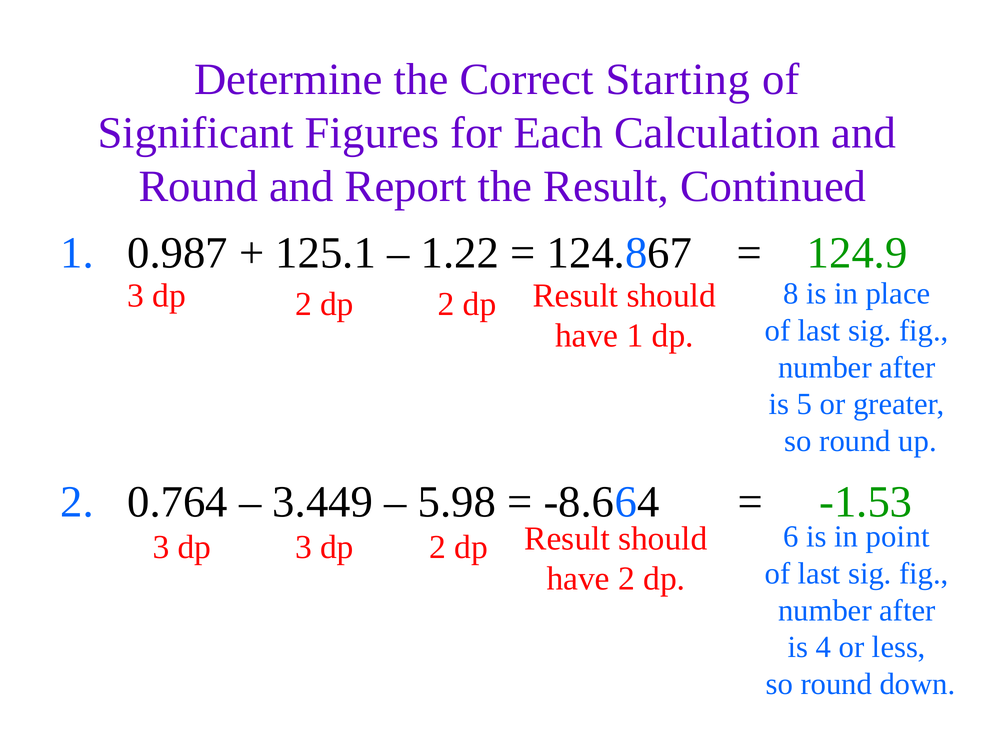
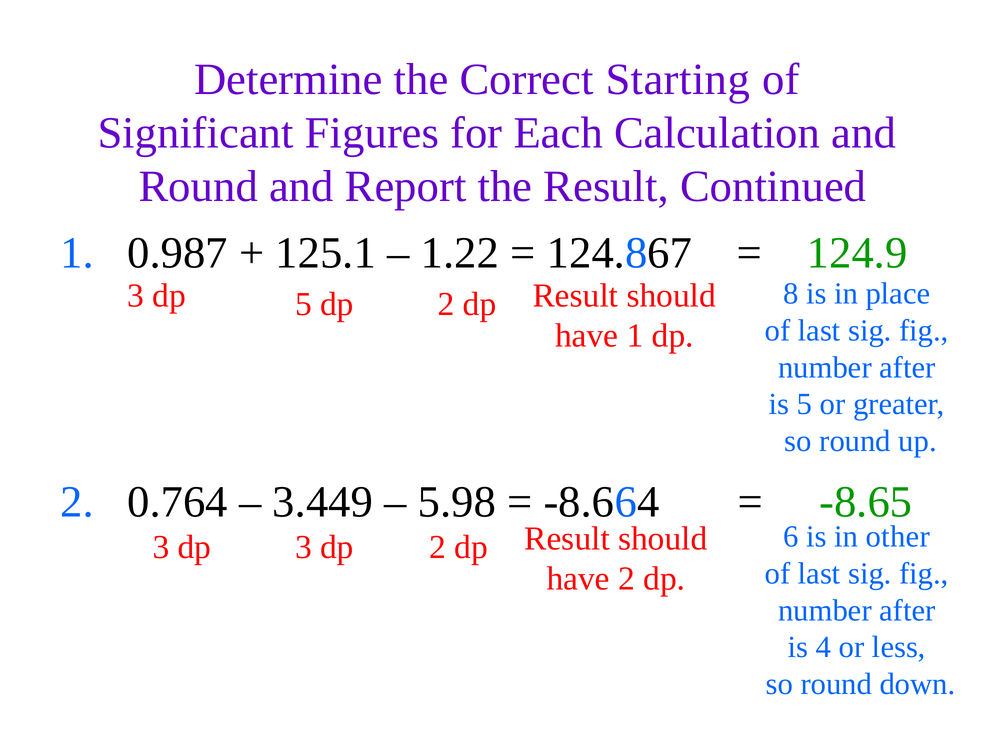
2 at (303, 304): 2 -> 5
-1.53: -1.53 -> -8.65
point: point -> other
